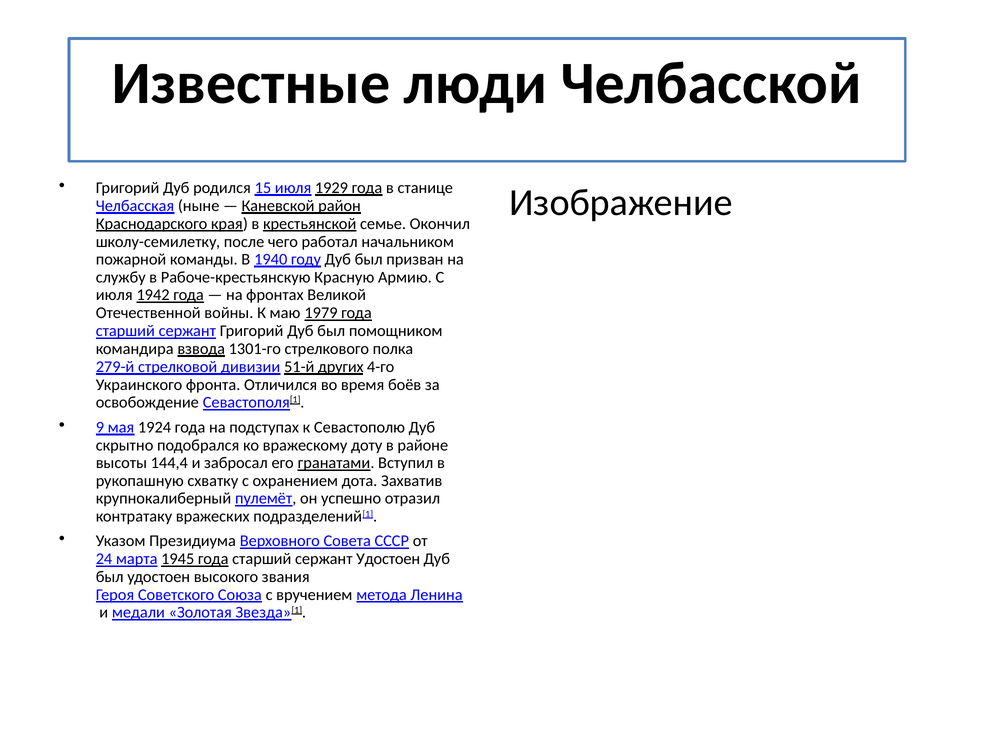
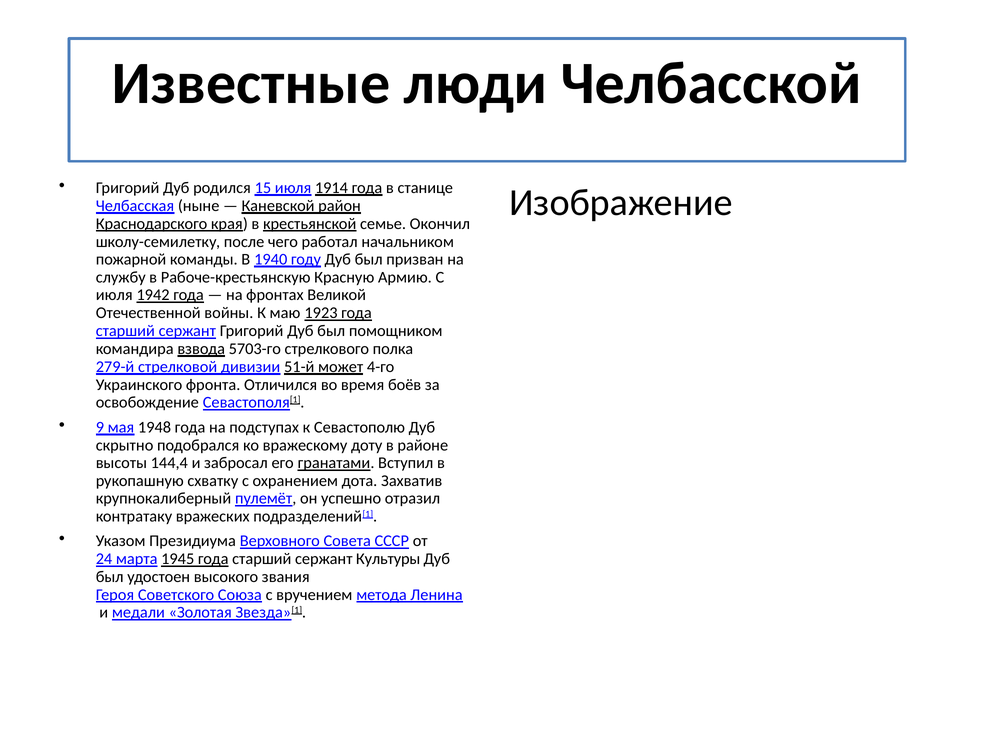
1929: 1929 -> 1914
1979: 1979 -> 1923
1301-го: 1301-го -> 5703-го
других: других -> может
1924: 1924 -> 1948
сержант Удостоен: Удостоен -> Культуры
